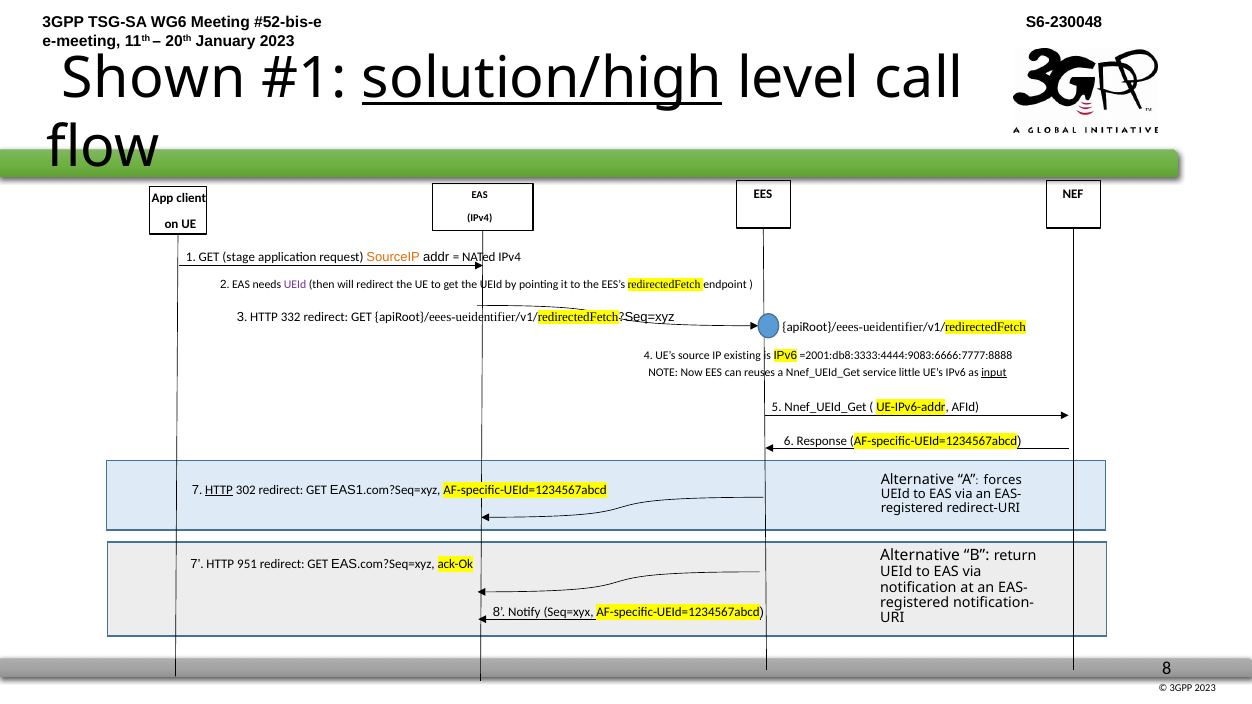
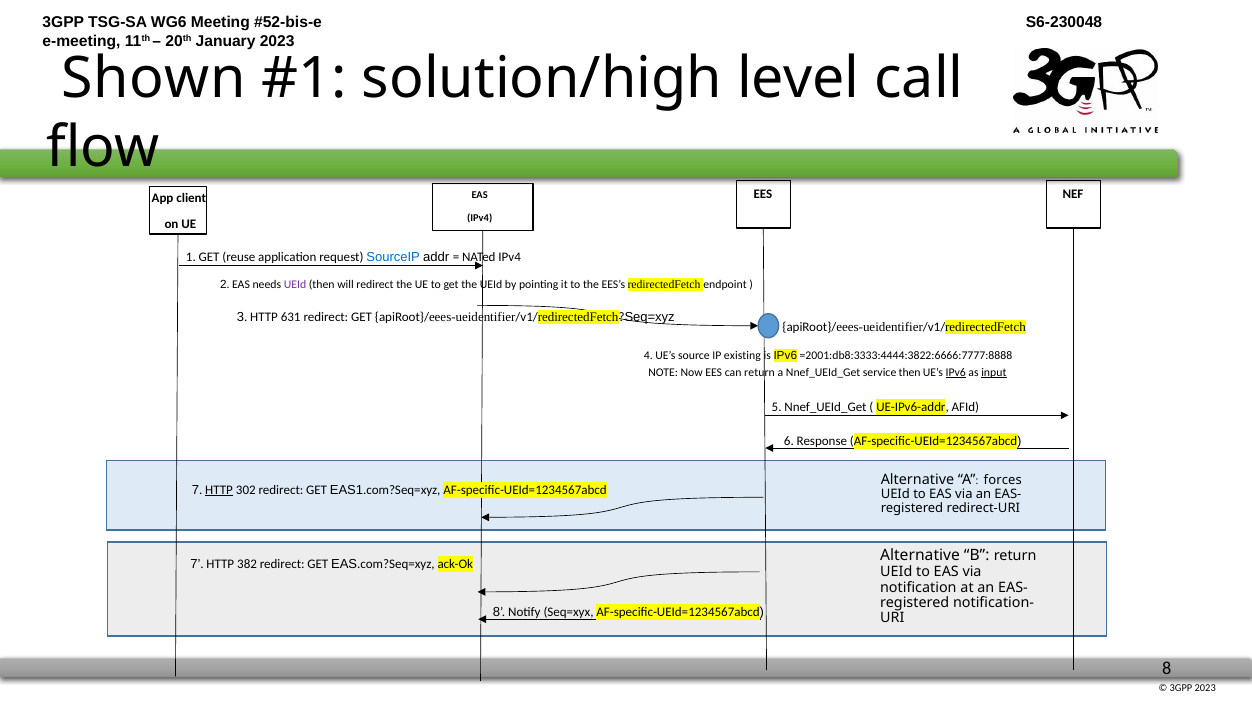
solution/high underline: present -> none
stage: stage -> reuse
SourceIP colour: orange -> blue
332: 332 -> 631
=2001:db8:3333:4444:9083:6666:7777:8888: =2001:db8:3333:4444:9083:6666:7777:8888 -> =2001:db8:3333:4444:3822:6666:7777:8888
can reuses: reuses -> return
service little: little -> then
IPv6 at (956, 373) underline: none -> present
951: 951 -> 382
